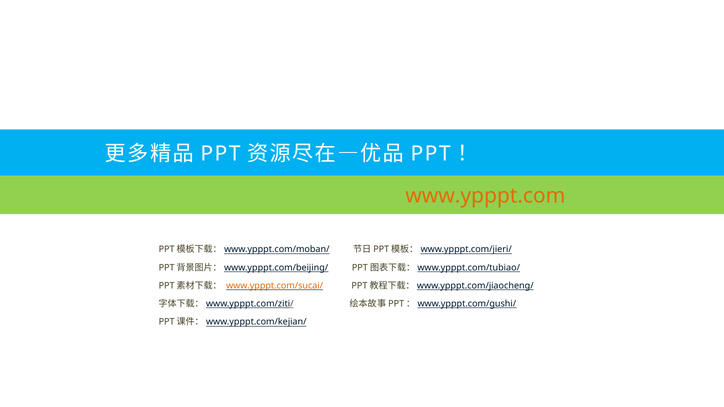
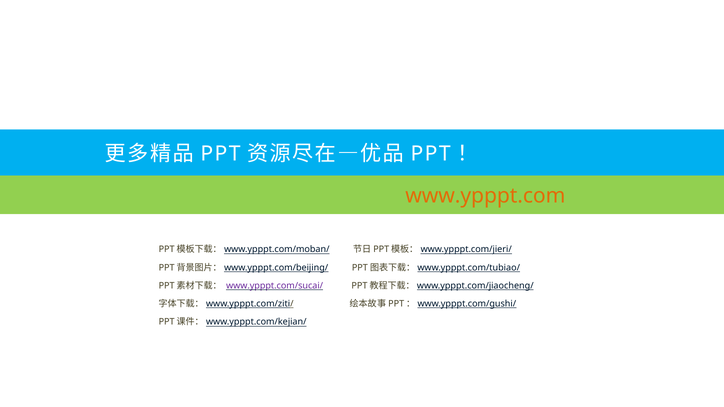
www.ypppt.com/sucai/ colour: orange -> purple
